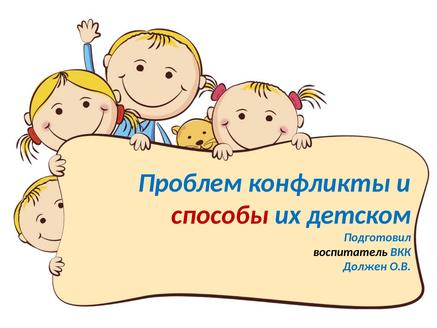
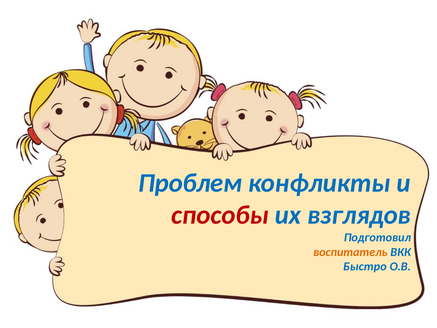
детском: детском -> взглядов
воспитатель colour: black -> orange
Должен: Должен -> Быстро
